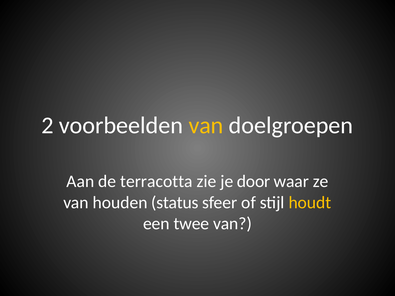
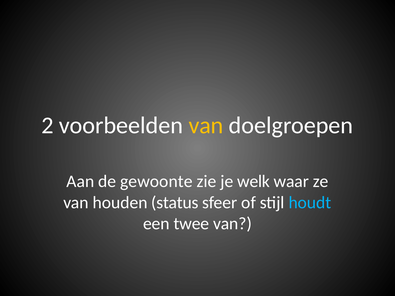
terracotta: terracotta -> gewoonte
door: door -> welk
houdt colour: yellow -> light blue
